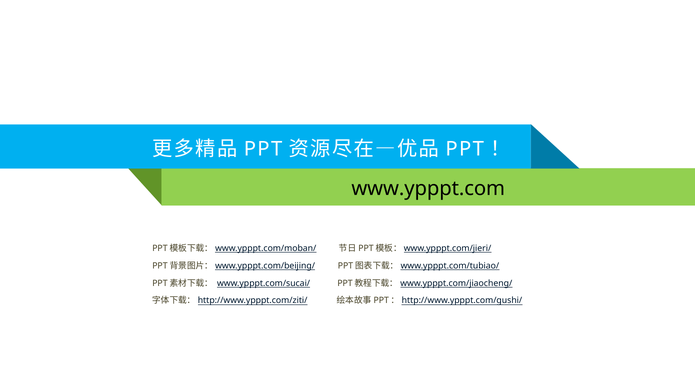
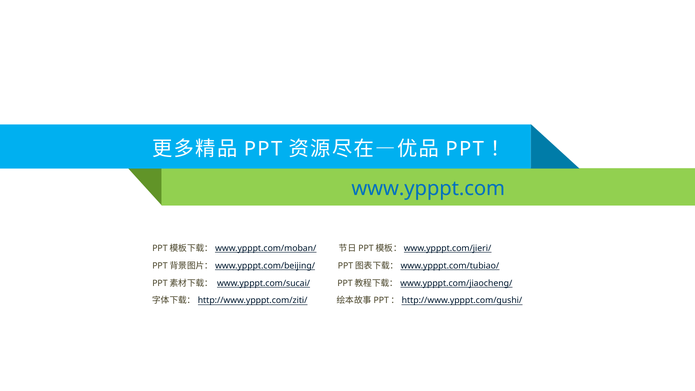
www.ypppt.com colour: black -> blue
